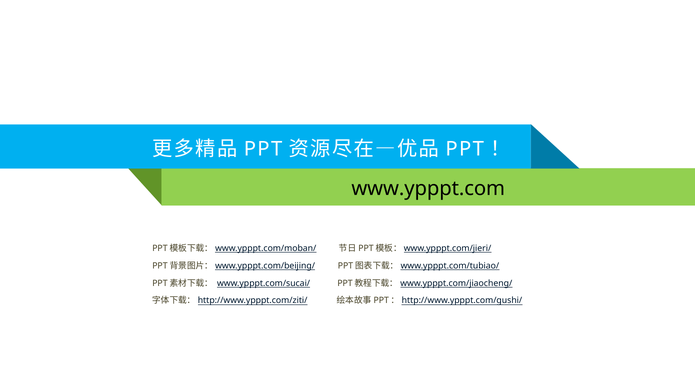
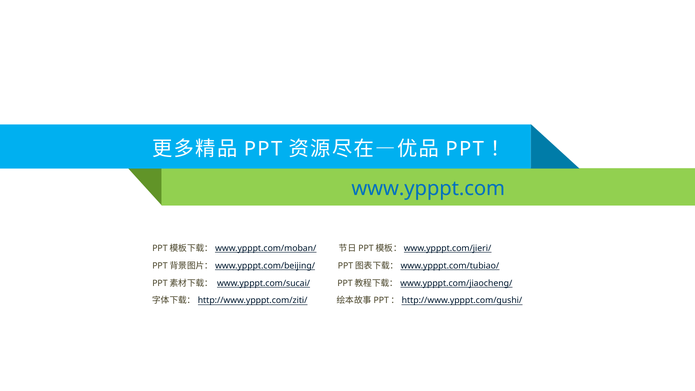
www.ypppt.com colour: black -> blue
